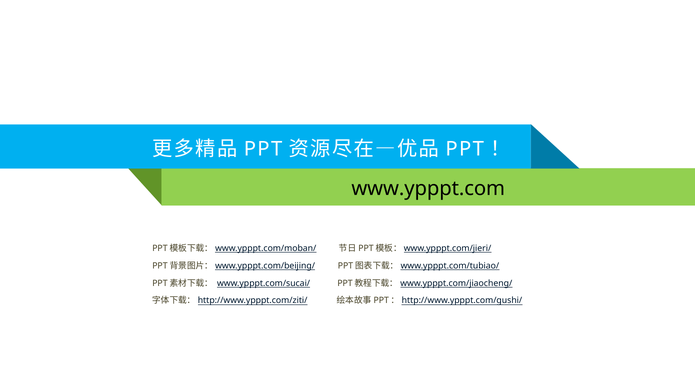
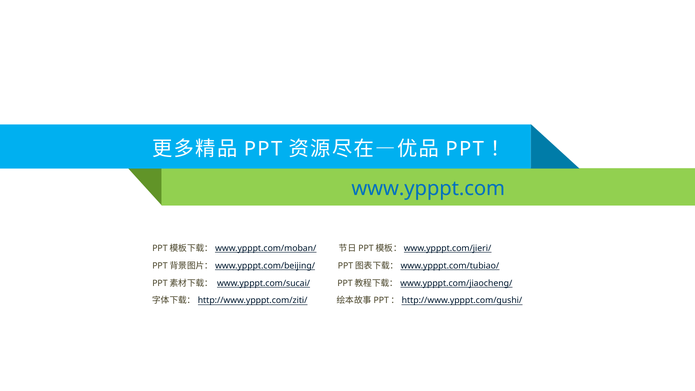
www.ypppt.com colour: black -> blue
